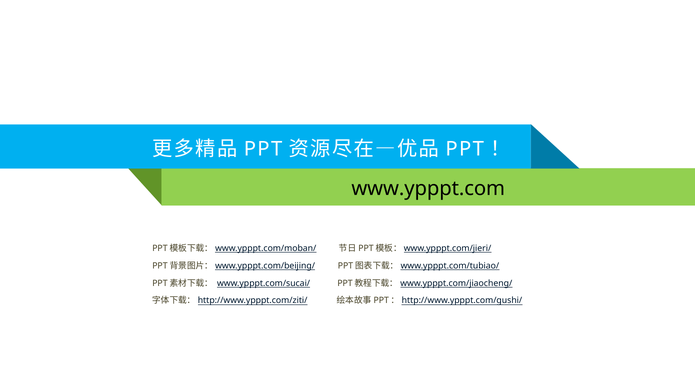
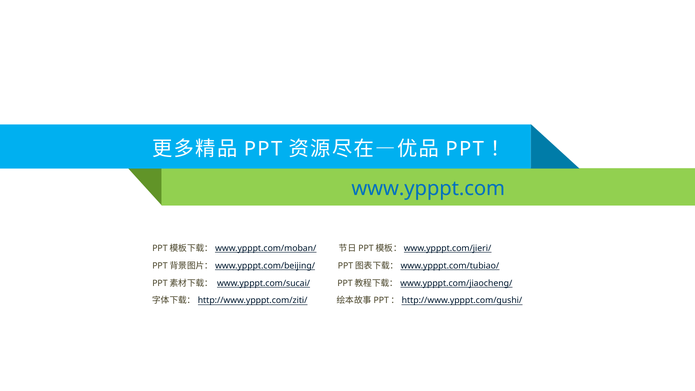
www.ypppt.com colour: black -> blue
